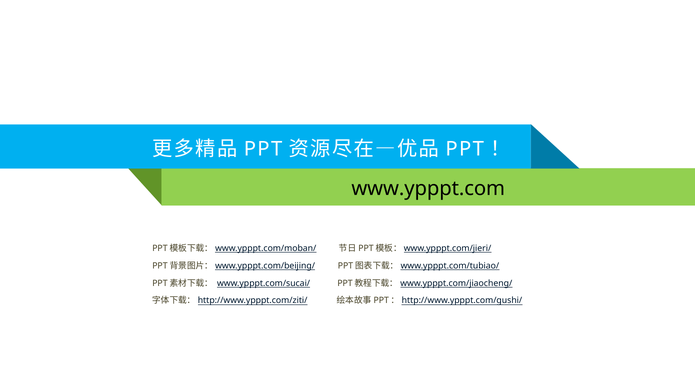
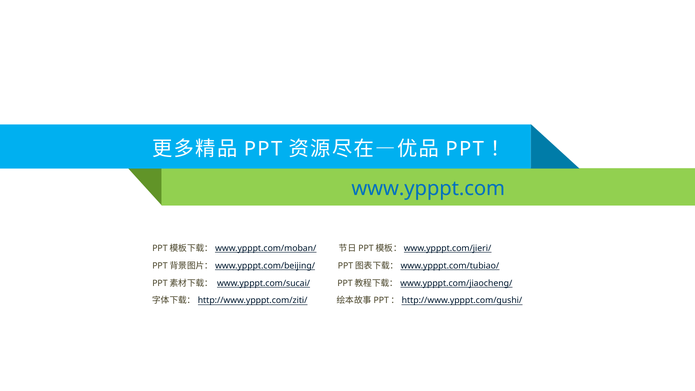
www.ypppt.com colour: black -> blue
